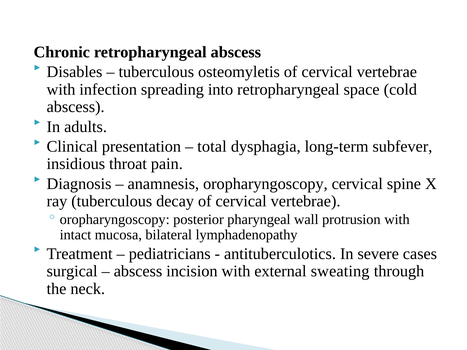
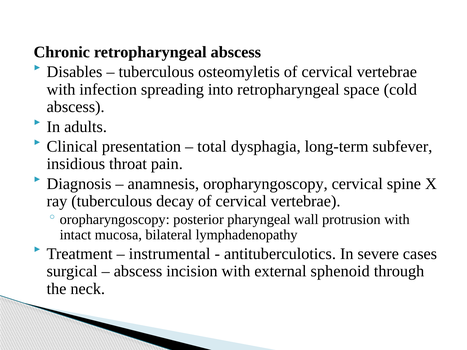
pediatricians: pediatricians -> instrumental
sweating: sweating -> sphenoid
